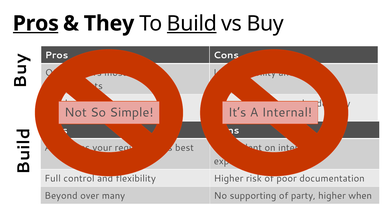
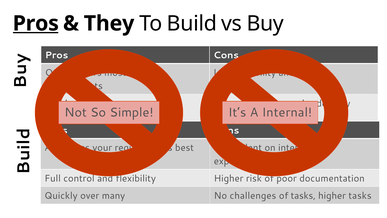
Build underline: present -> none
Beyond: Beyond -> Quickly
supporting: supporting -> challenges
of party: party -> tasks
higher when: when -> tasks
